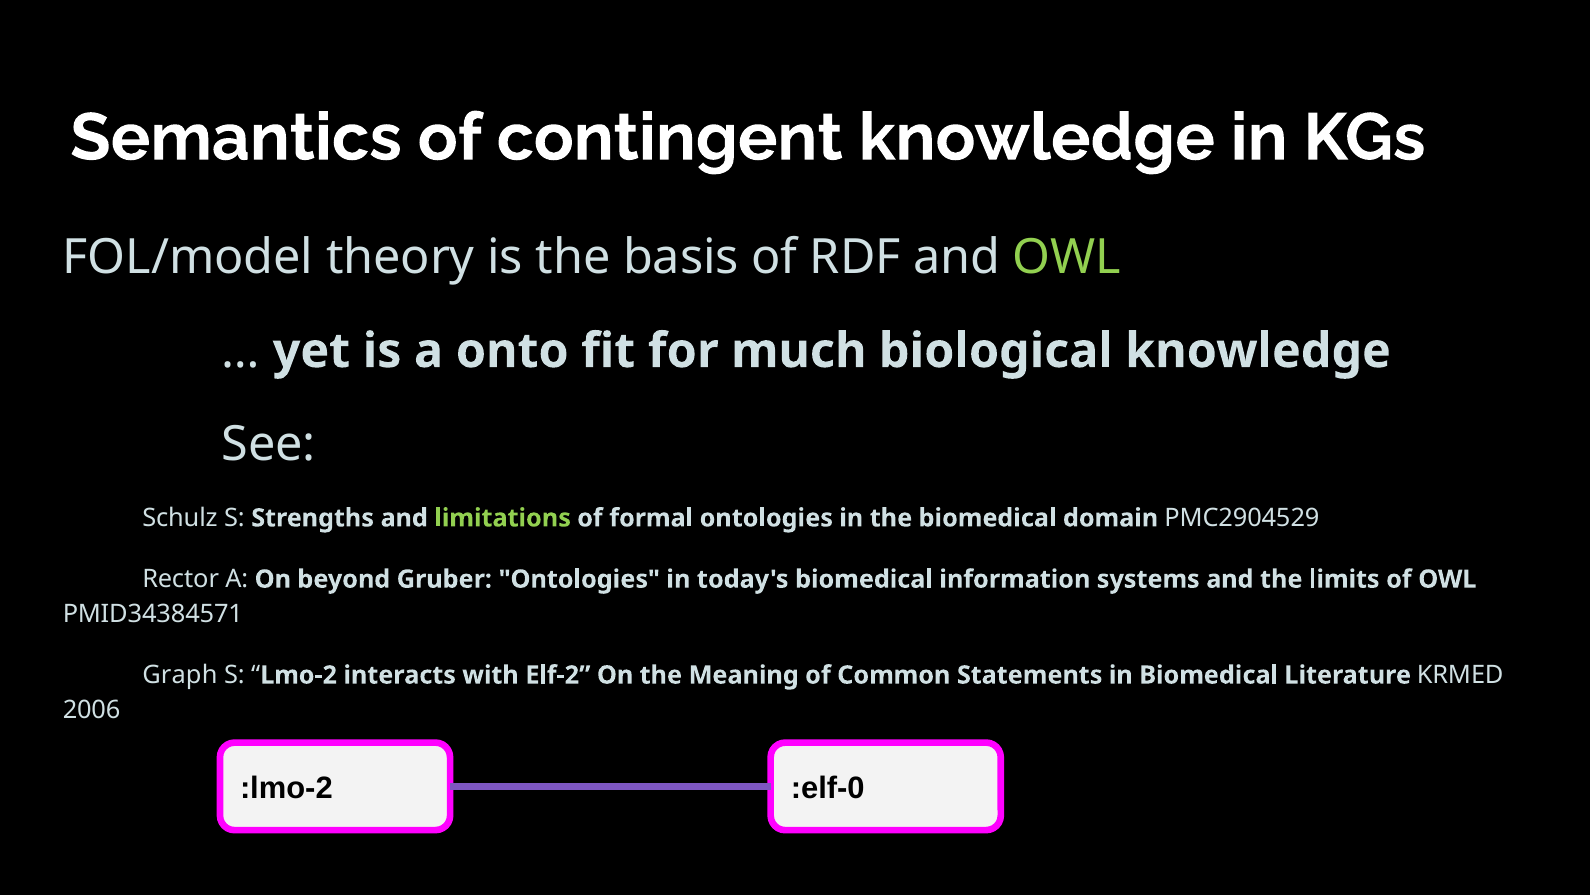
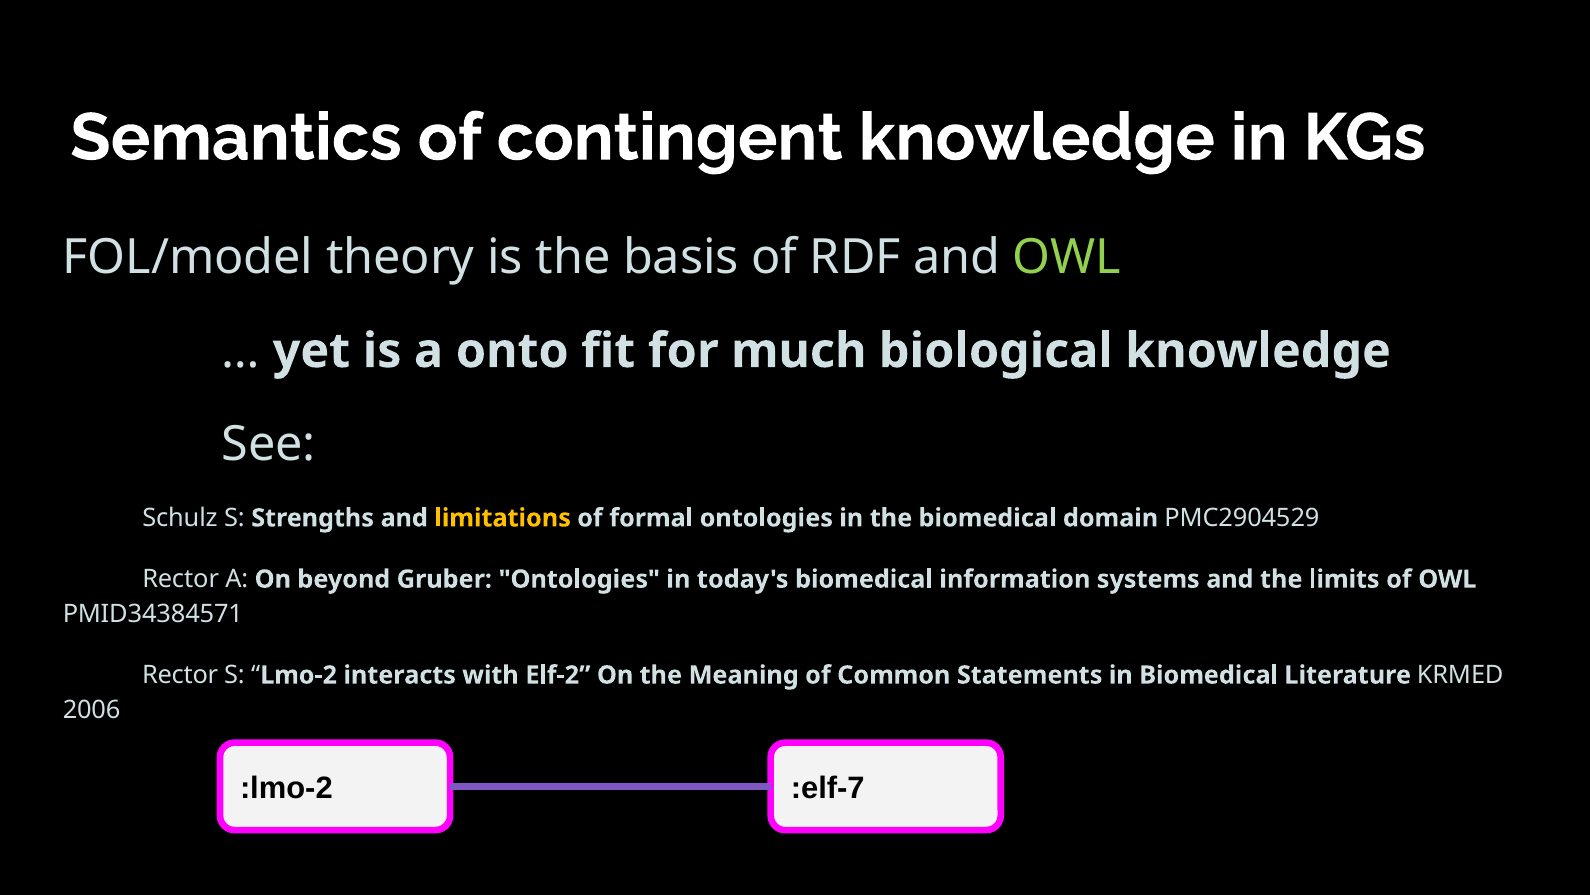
limitations colour: light green -> yellow
Graph at (180, 675): Graph -> Rector
:elf-0: :elf-0 -> :elf-7
